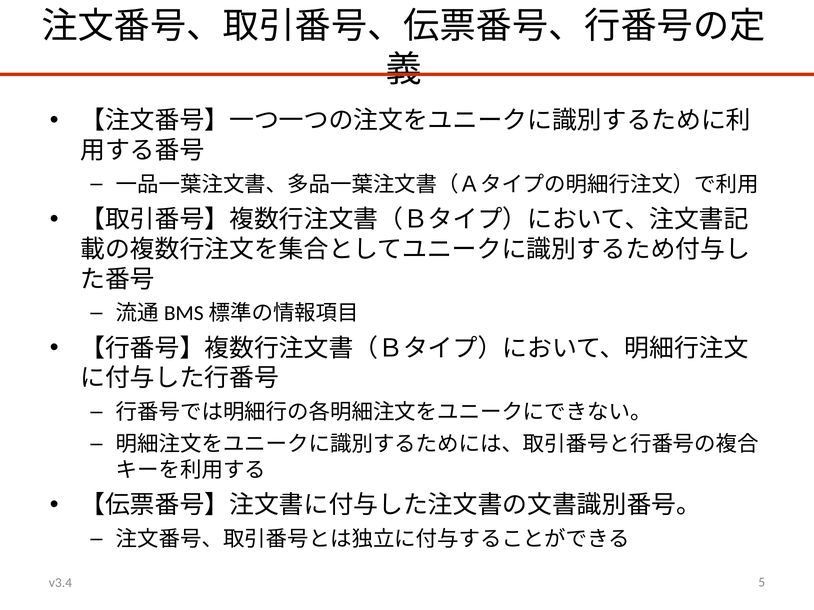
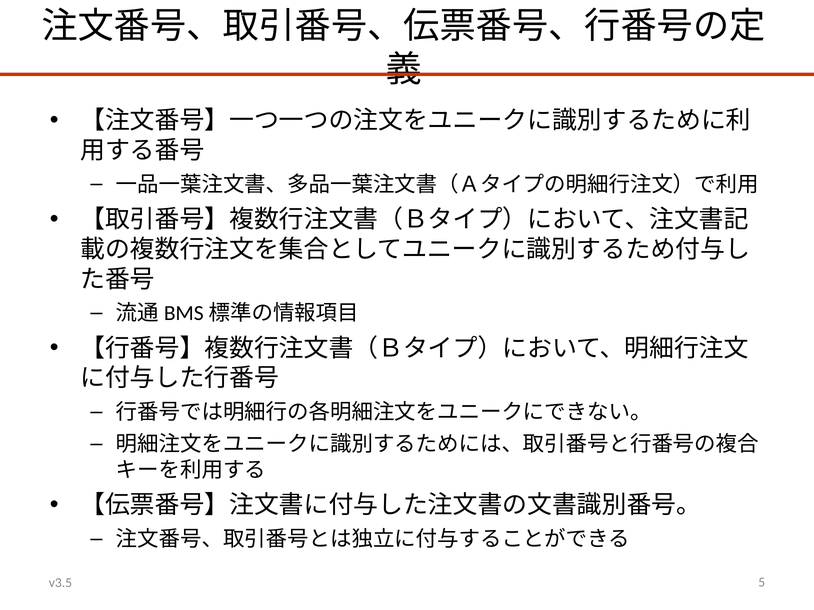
v3.4: v3.4 -> v3.5
